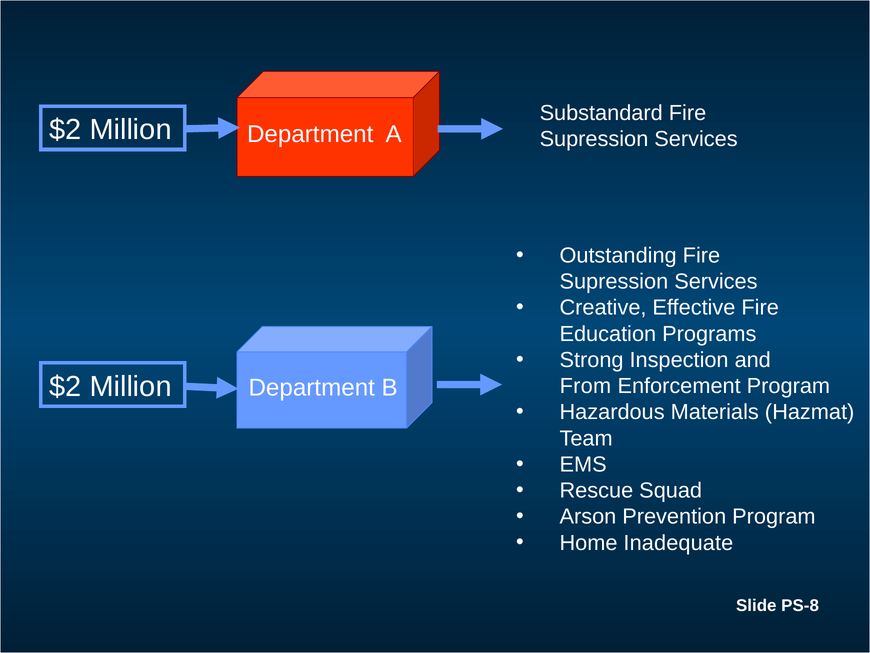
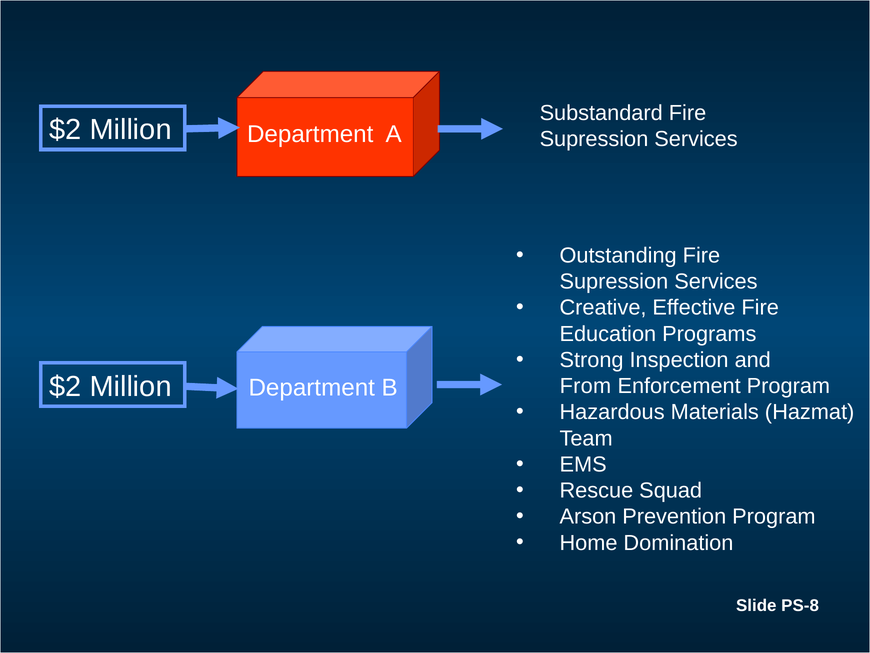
Inadequate: Inadequate -> Domination
